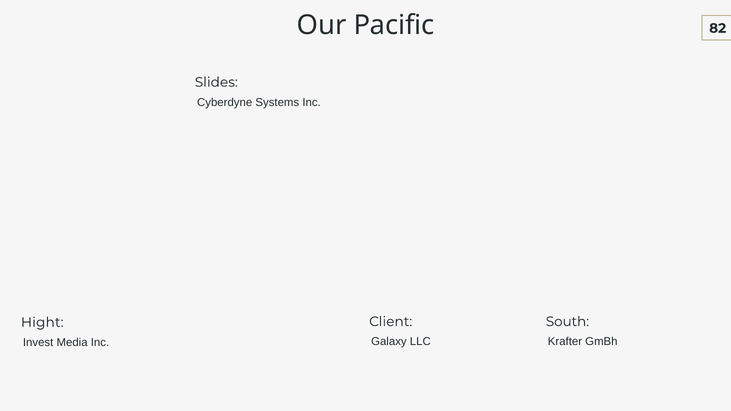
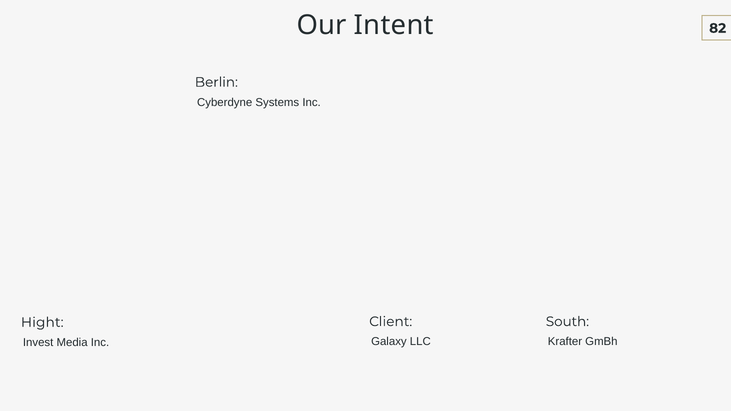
Pacific: Pacific -> Intent
Slides: Slides -> Berlin
